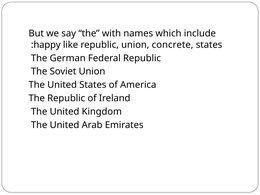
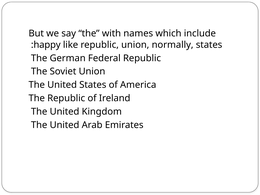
concrete: concrete -> normally
